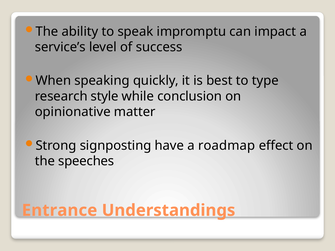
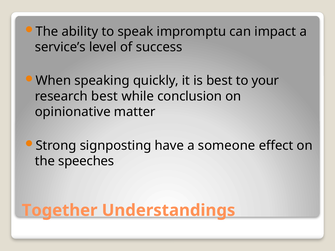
type: type -> your
research style: style -> best
roadmap: roadmap -> someone
Entrance: Entrance -> Together
